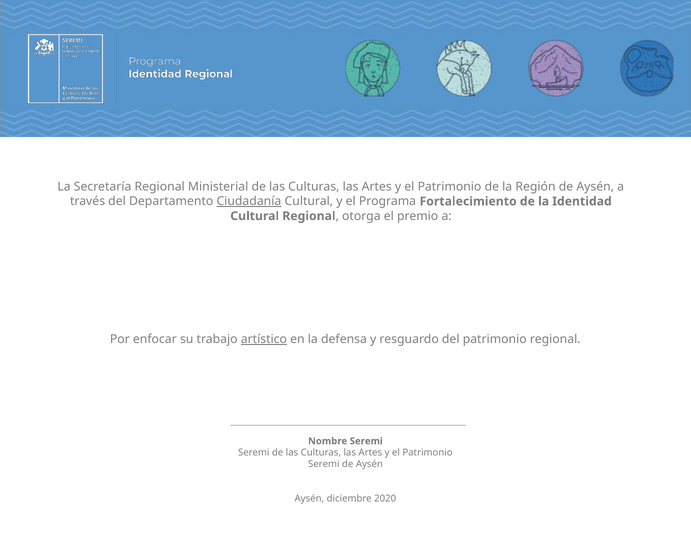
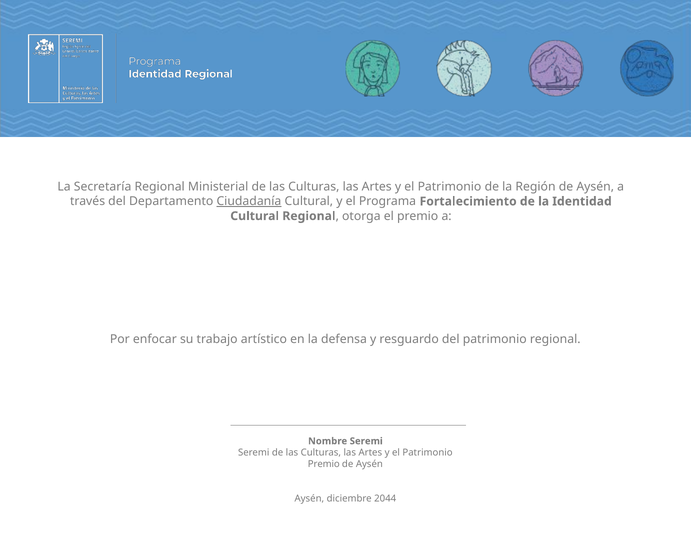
artístico underline: present -> none
Seremi at (324, 464): Seremi -> Premio
2020: 2020 -> 2044
